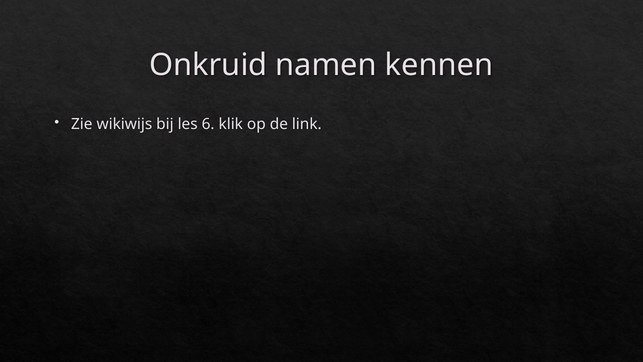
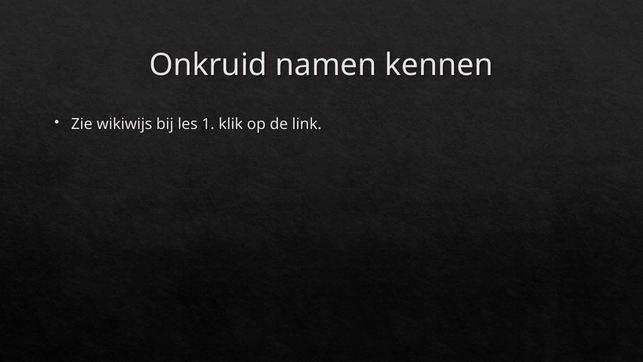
6: 6 -> 1
